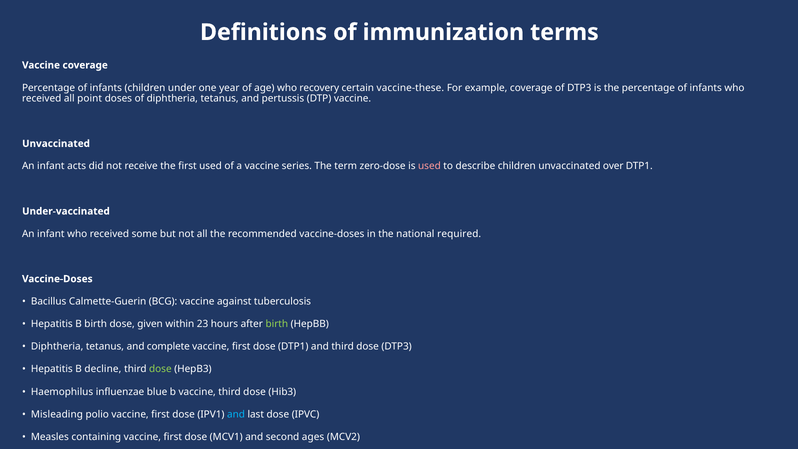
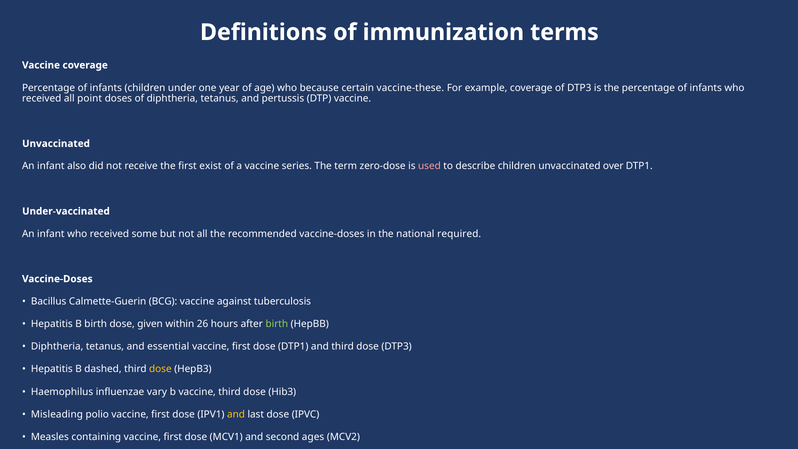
recovery: recovery -> because
acts: acts -> also
first used: used -> exist
23: 23 -> 26
complete: complete -> essential
decline: decline -> dashed
dose at (160, 369) colour: light green -> yellow
blue: blue -> vary
and at (236, 414) colour: light blue -> yellow
